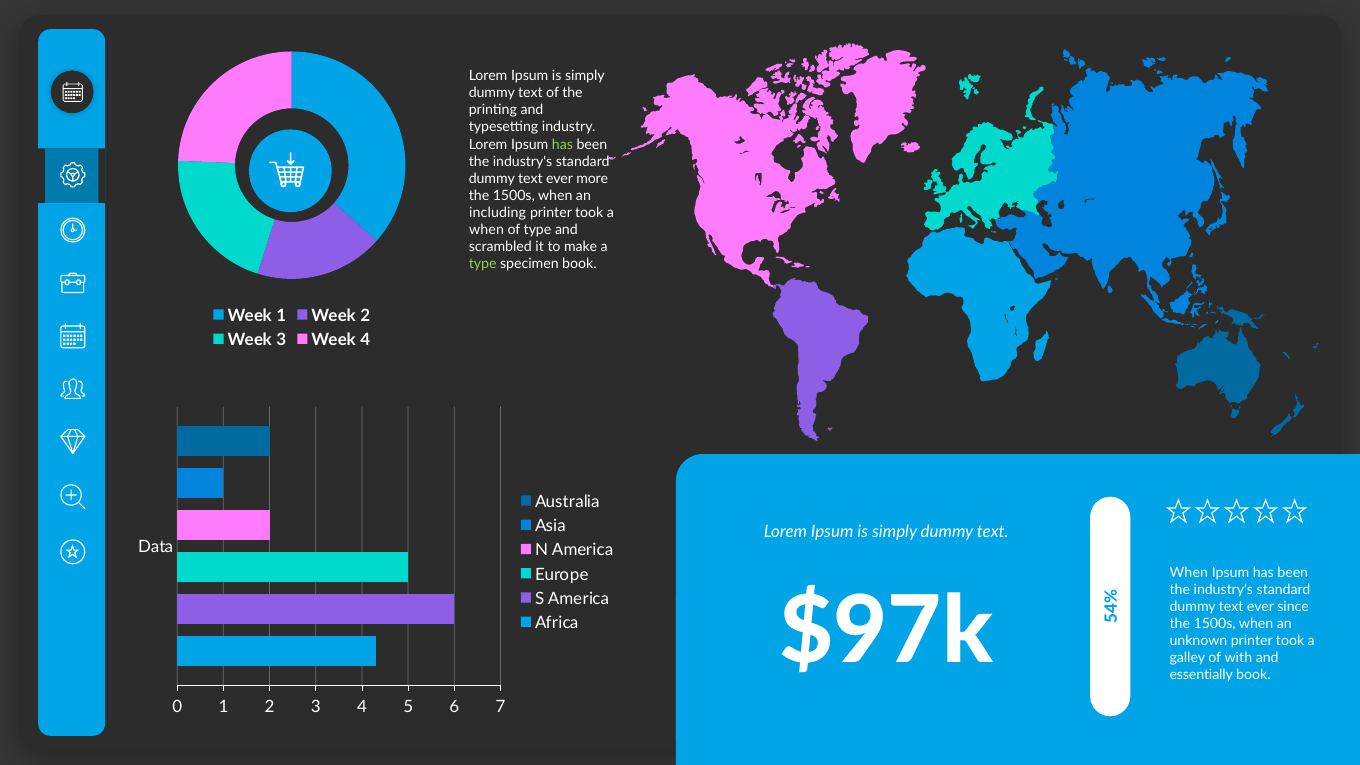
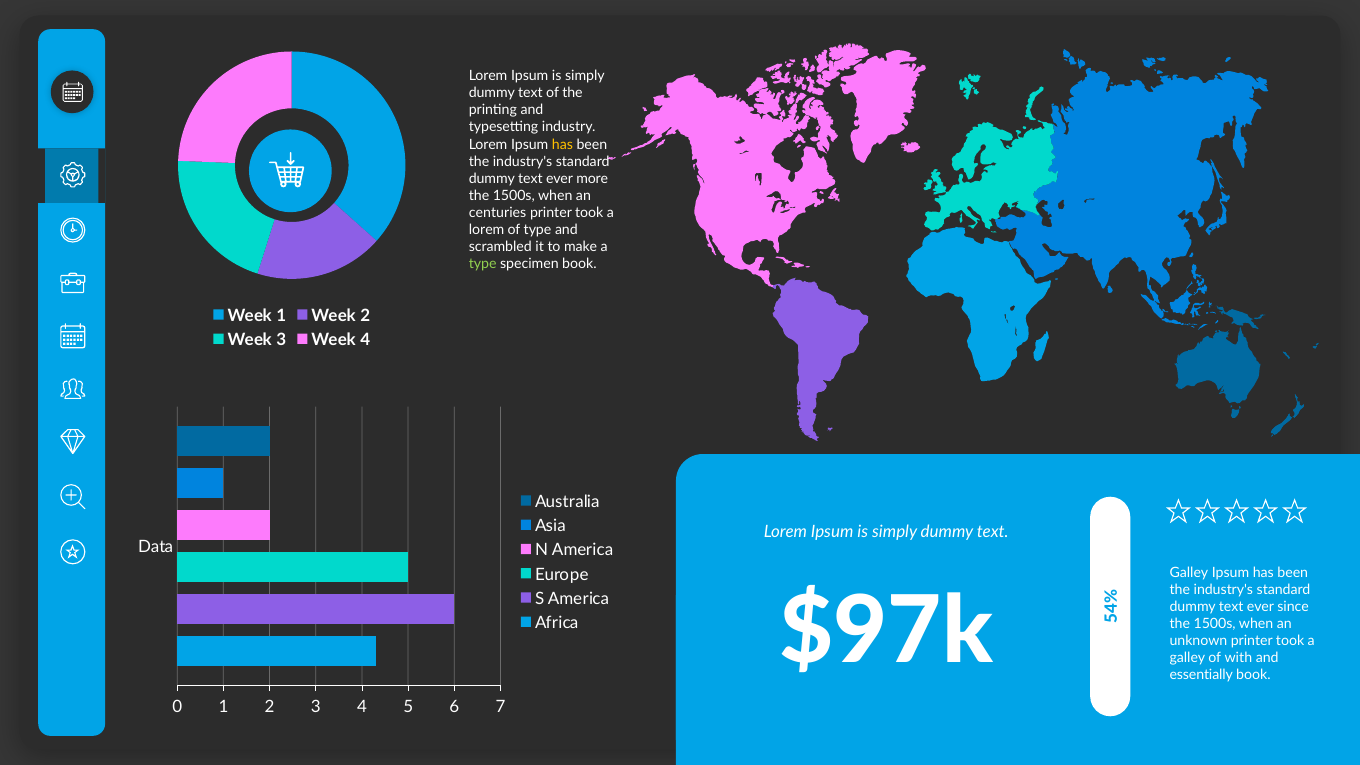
has at (562, 144) colour: light green -> yellow
including: including -> centuries
when at (487, 229): when -> lorem
When at (1189, 572): When -> Galley
